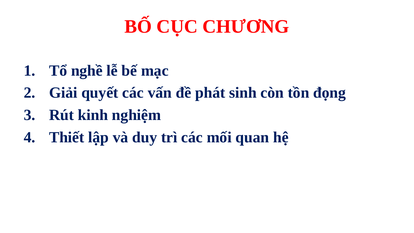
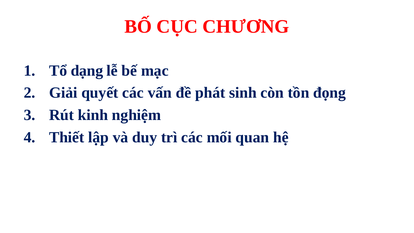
nghề: nghề -> dạng
